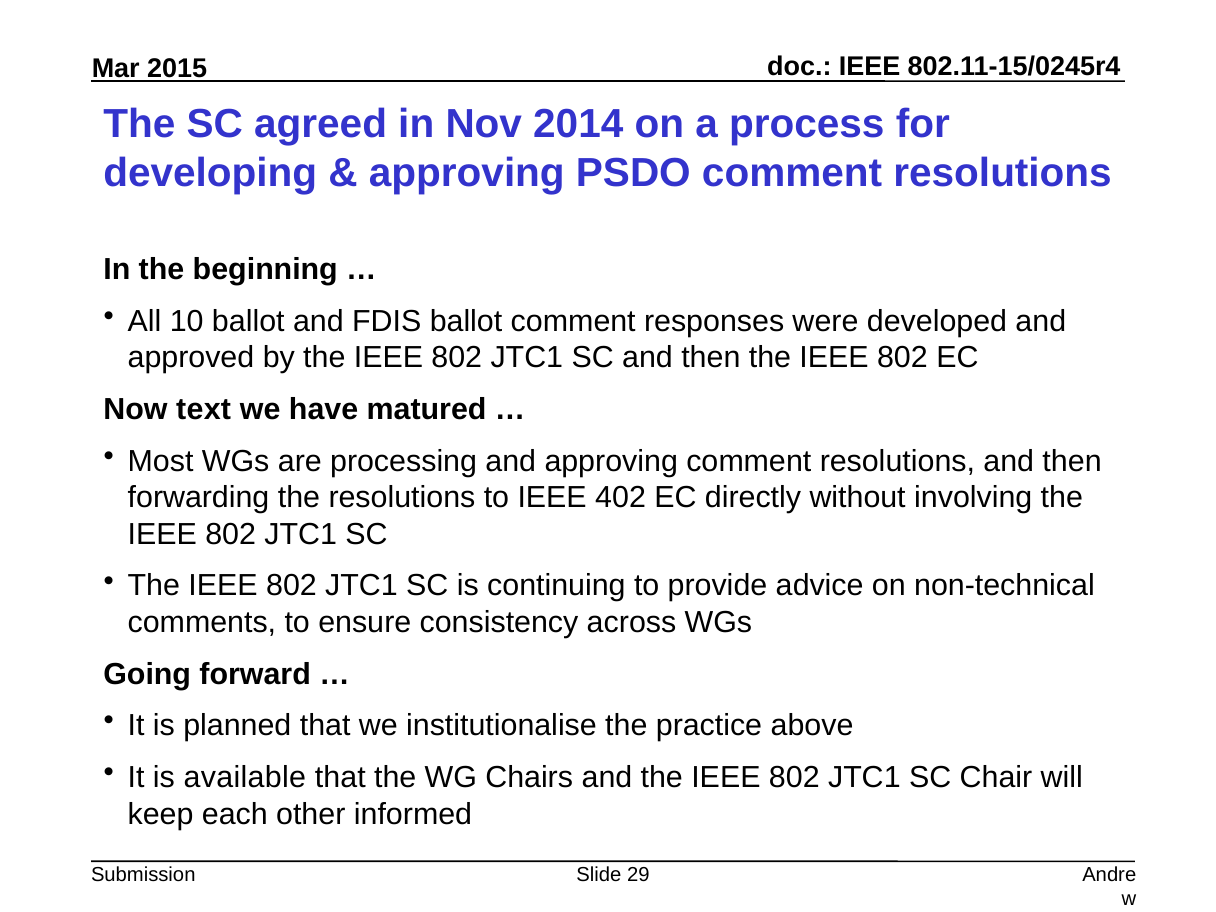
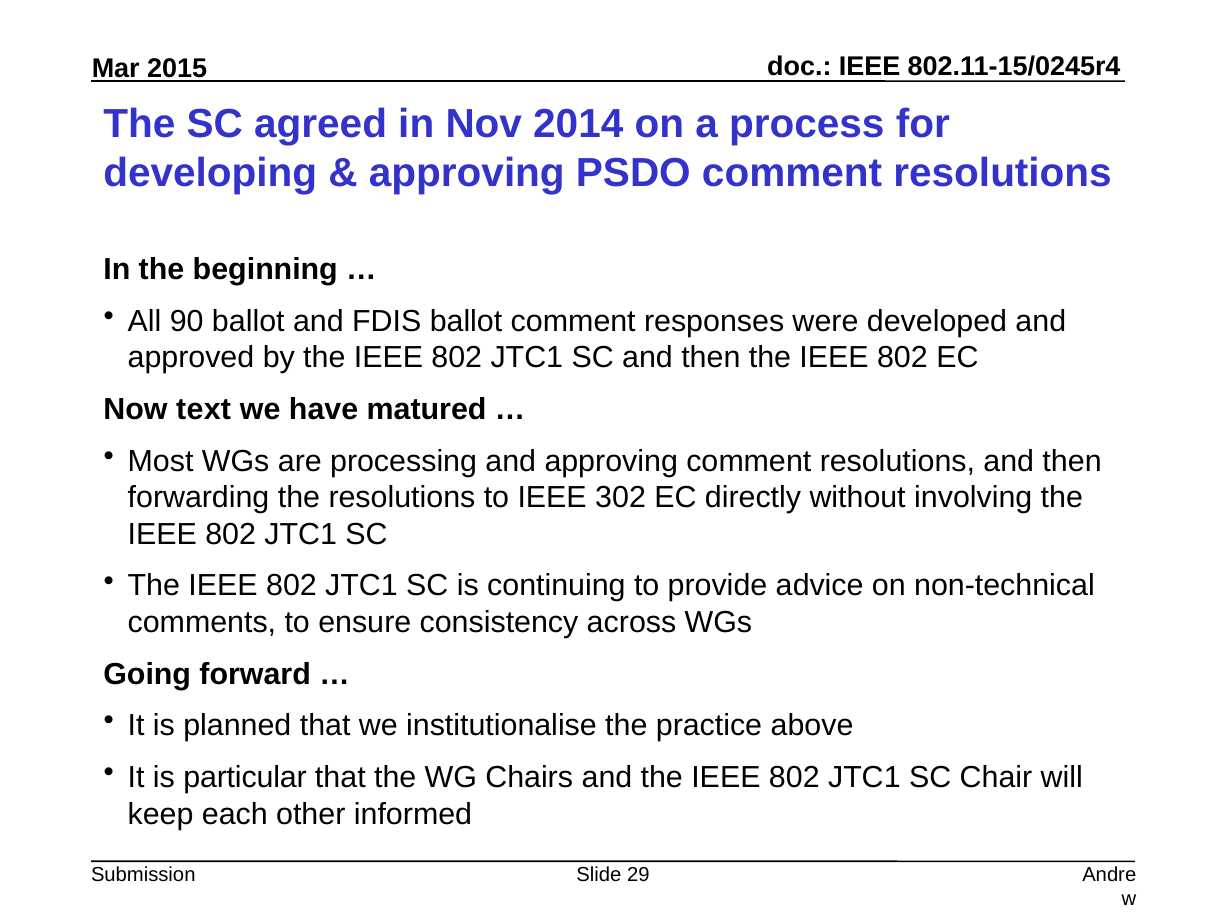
10: 10 -> 90
402: 402 -> 302
available: available -> particular
